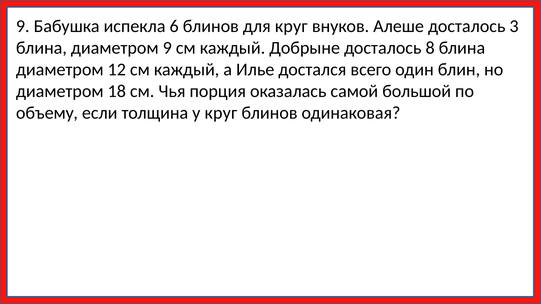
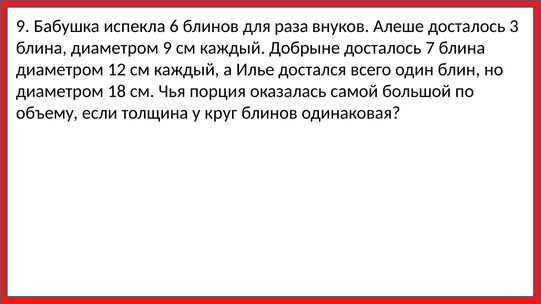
для круг: круг -> раза
8: 8 -> 7
